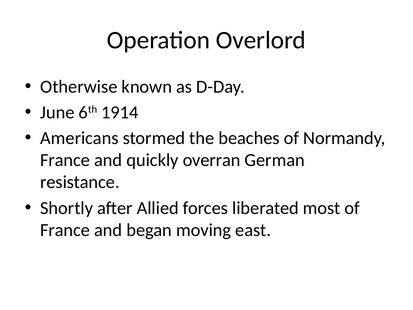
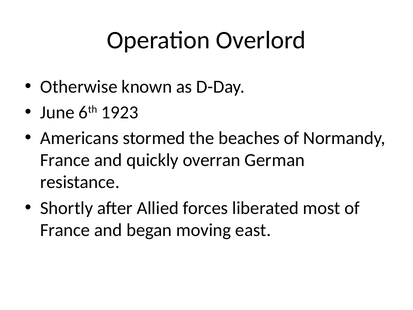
1914: 1914 -> 1923
